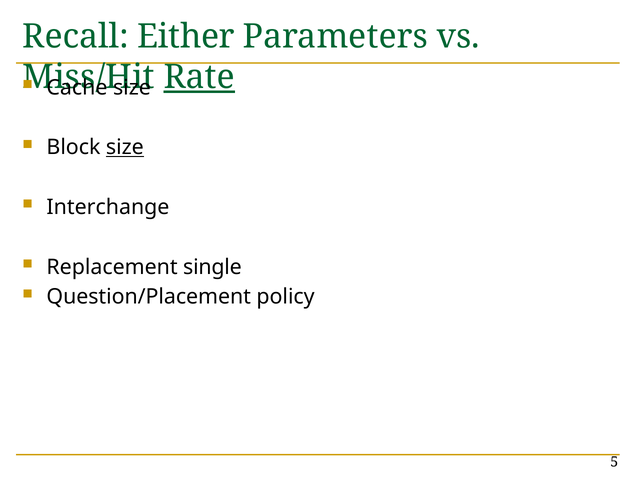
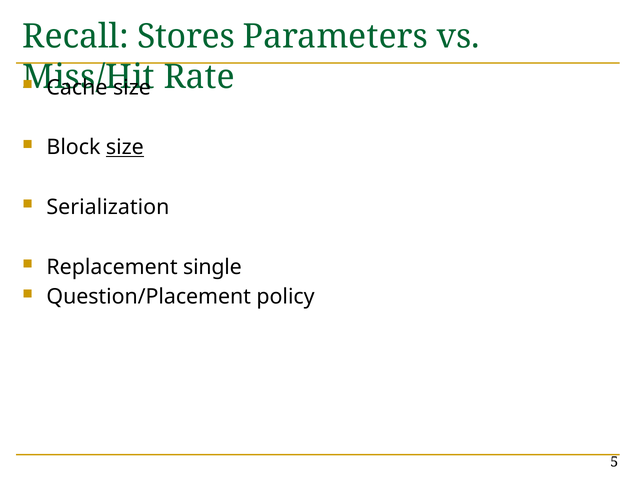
Either: Either -> Stores
Rate underline: present -> none
Interchange: Interchange -> Serialization
